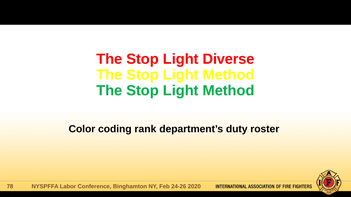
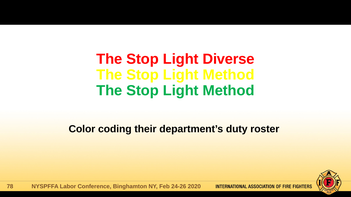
rank: rank -> their
